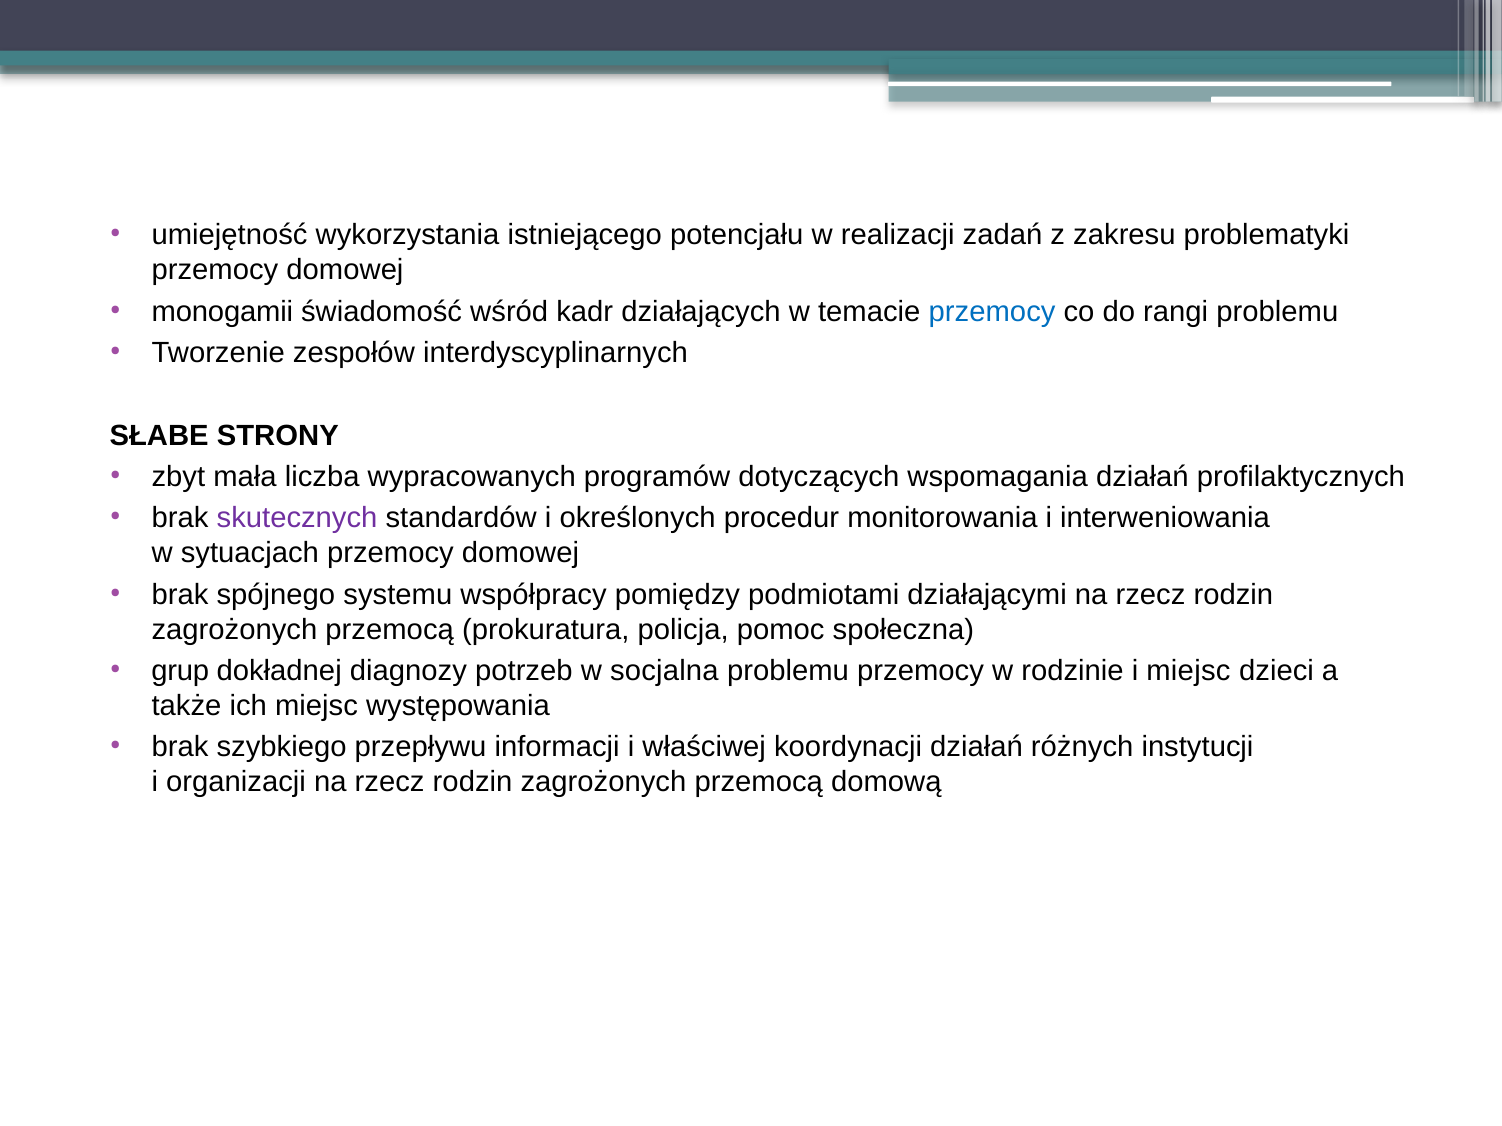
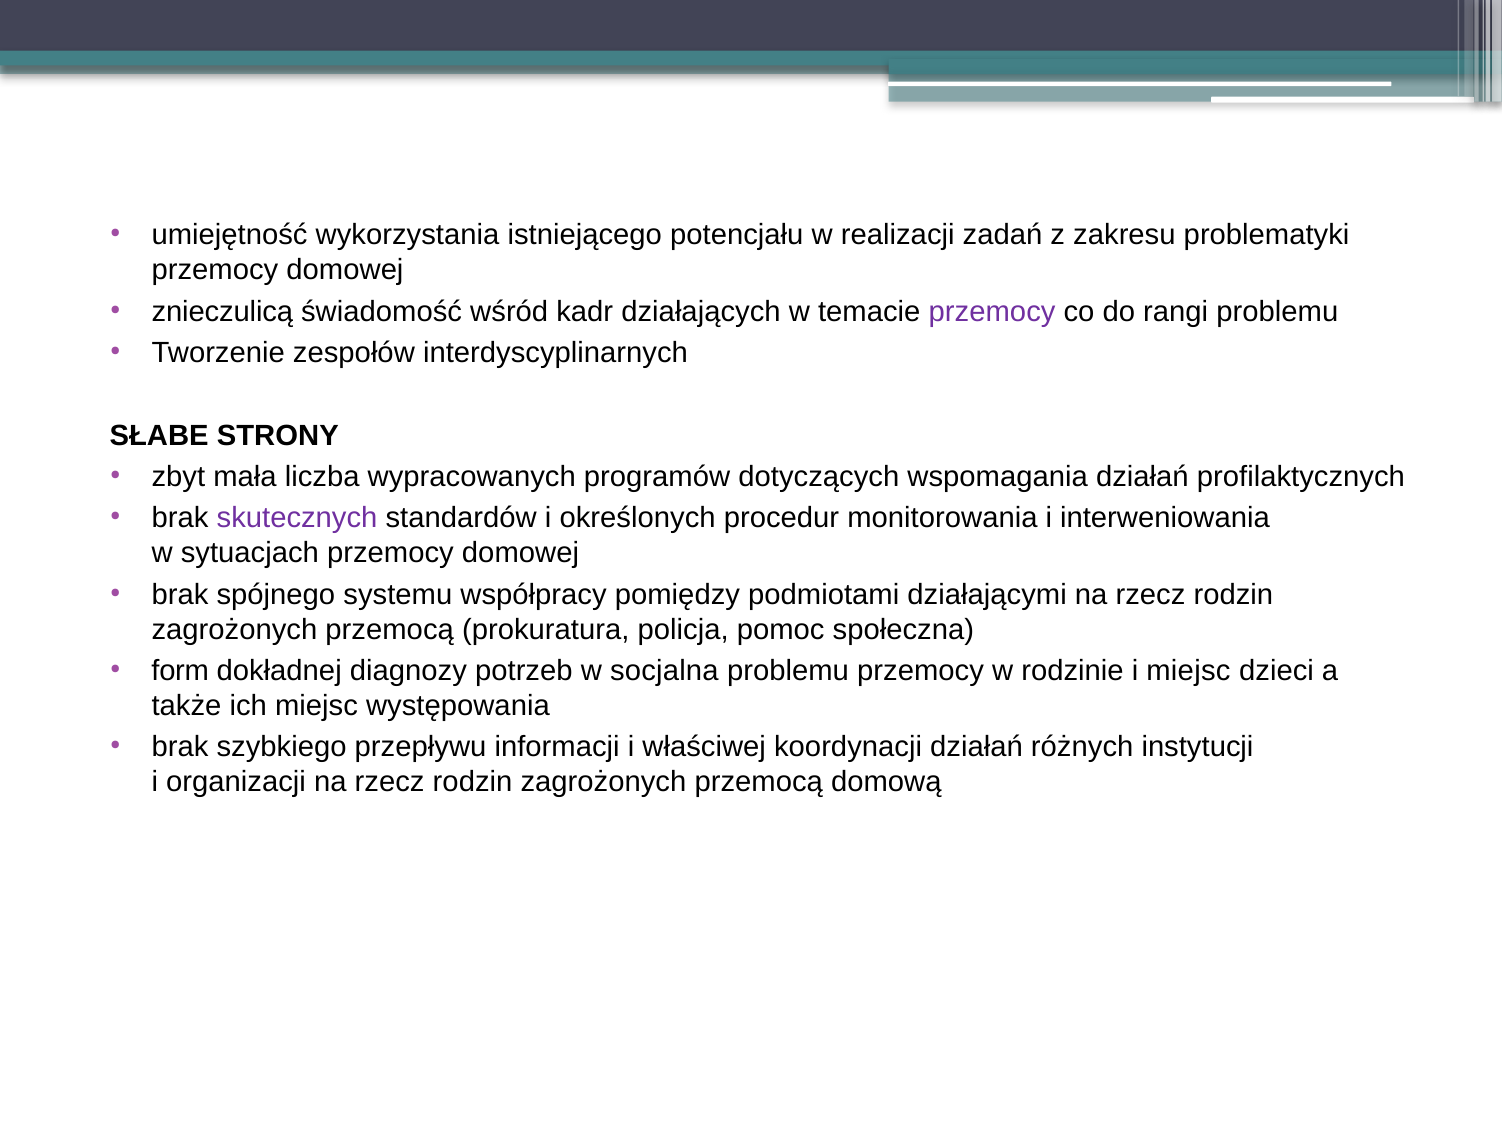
monogamii: monogamii -> znieczulicą
przemocy at (992, 312) colour: blue -> purple
grup: grup -> form
